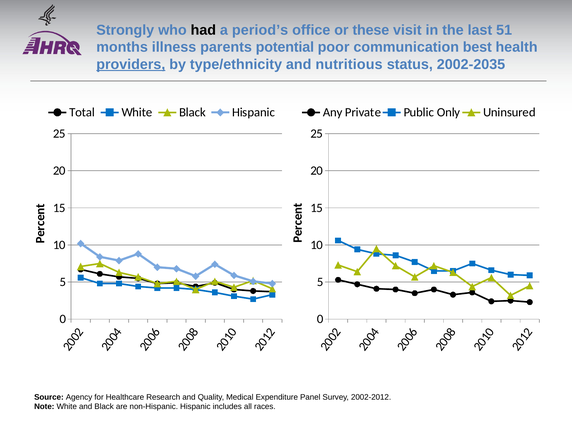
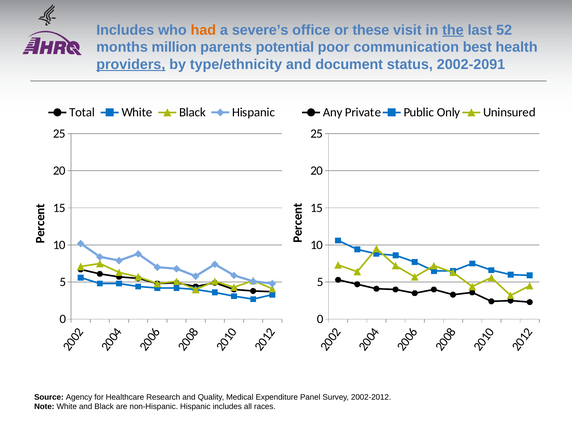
Strongly at (125, 30): Strongly -> Includes
had colour: black -> orange
period’s: period’s -> severe’s
the underline: none -> present
51: 51 -> 52
illness: illness -> million
nutritious: nutritious -> document
2002-2035: 2002-2035 -> 2002-2091
